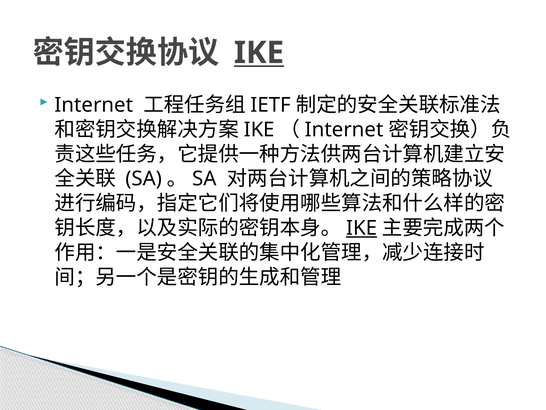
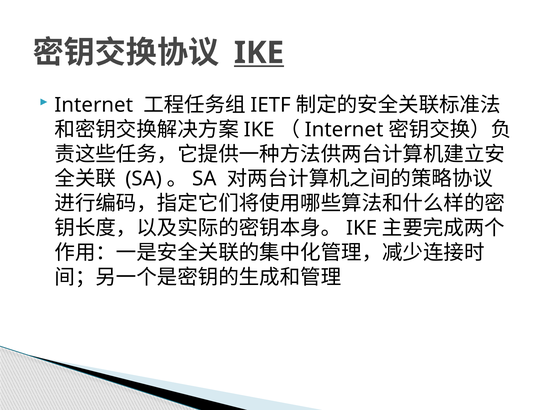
IKE at (362, 228) underline: present -> none
